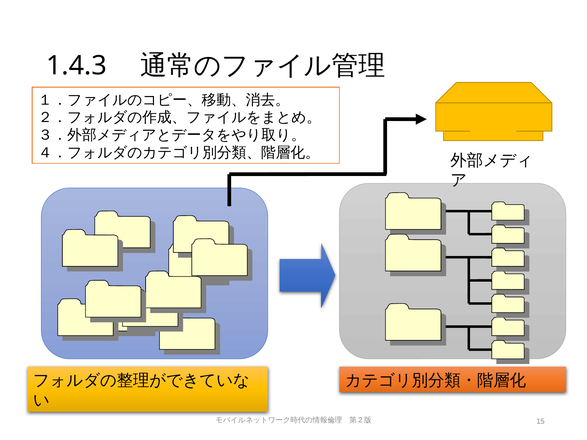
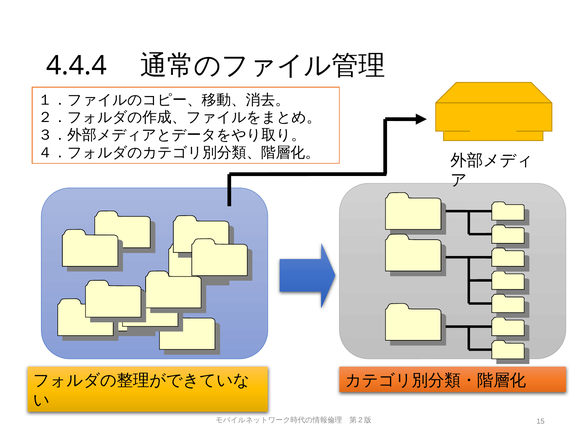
1.4.3: 1.4.3 -> 4.4.4
